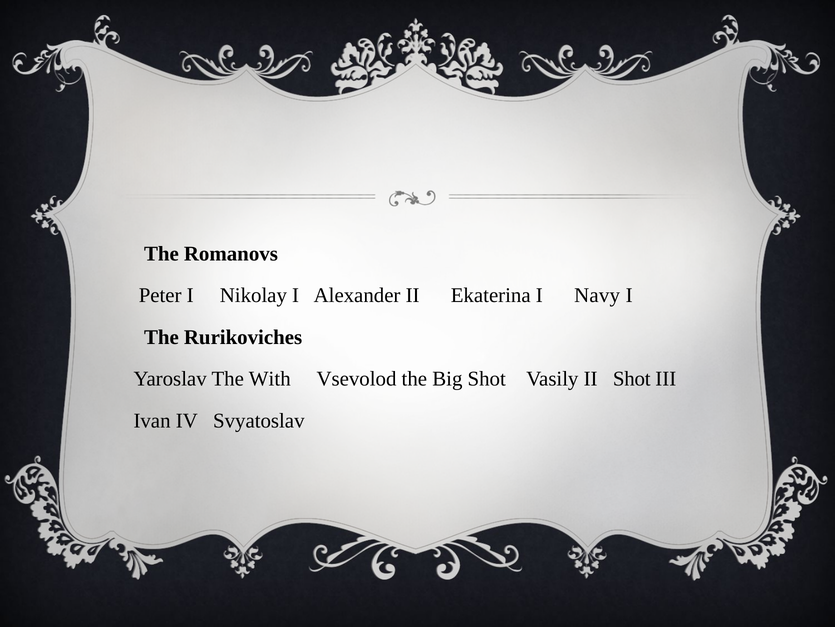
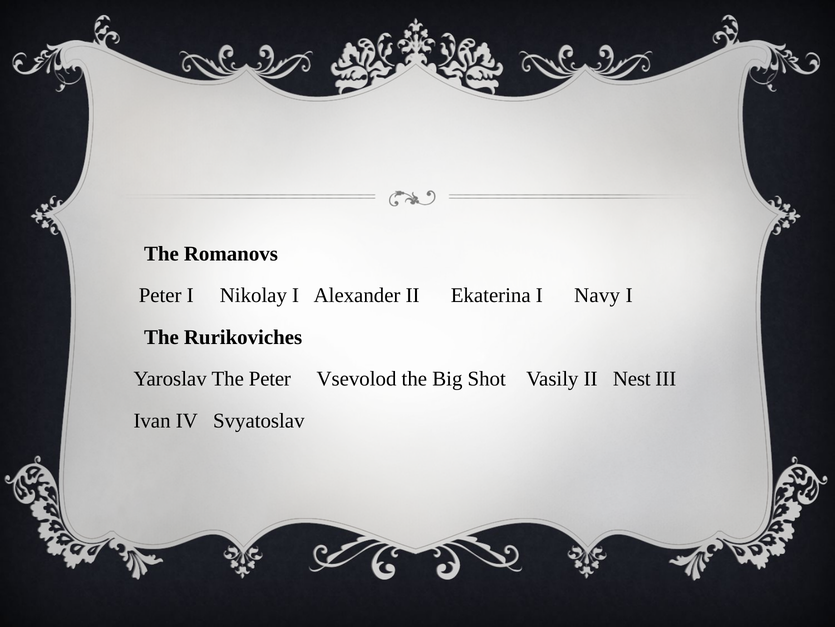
The With: With -> Peter
II Shot: Shot -> Nest
